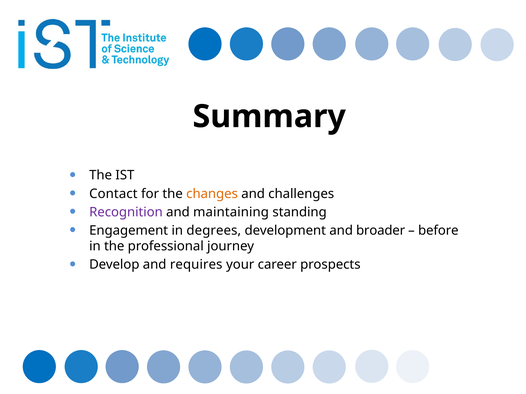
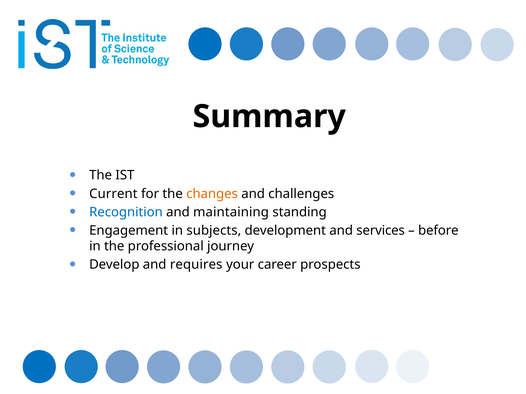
Contact: Contact -> Current
Recognition colour: purple -> blue
degrees: degrees -> subjects
broader: broader -> services
